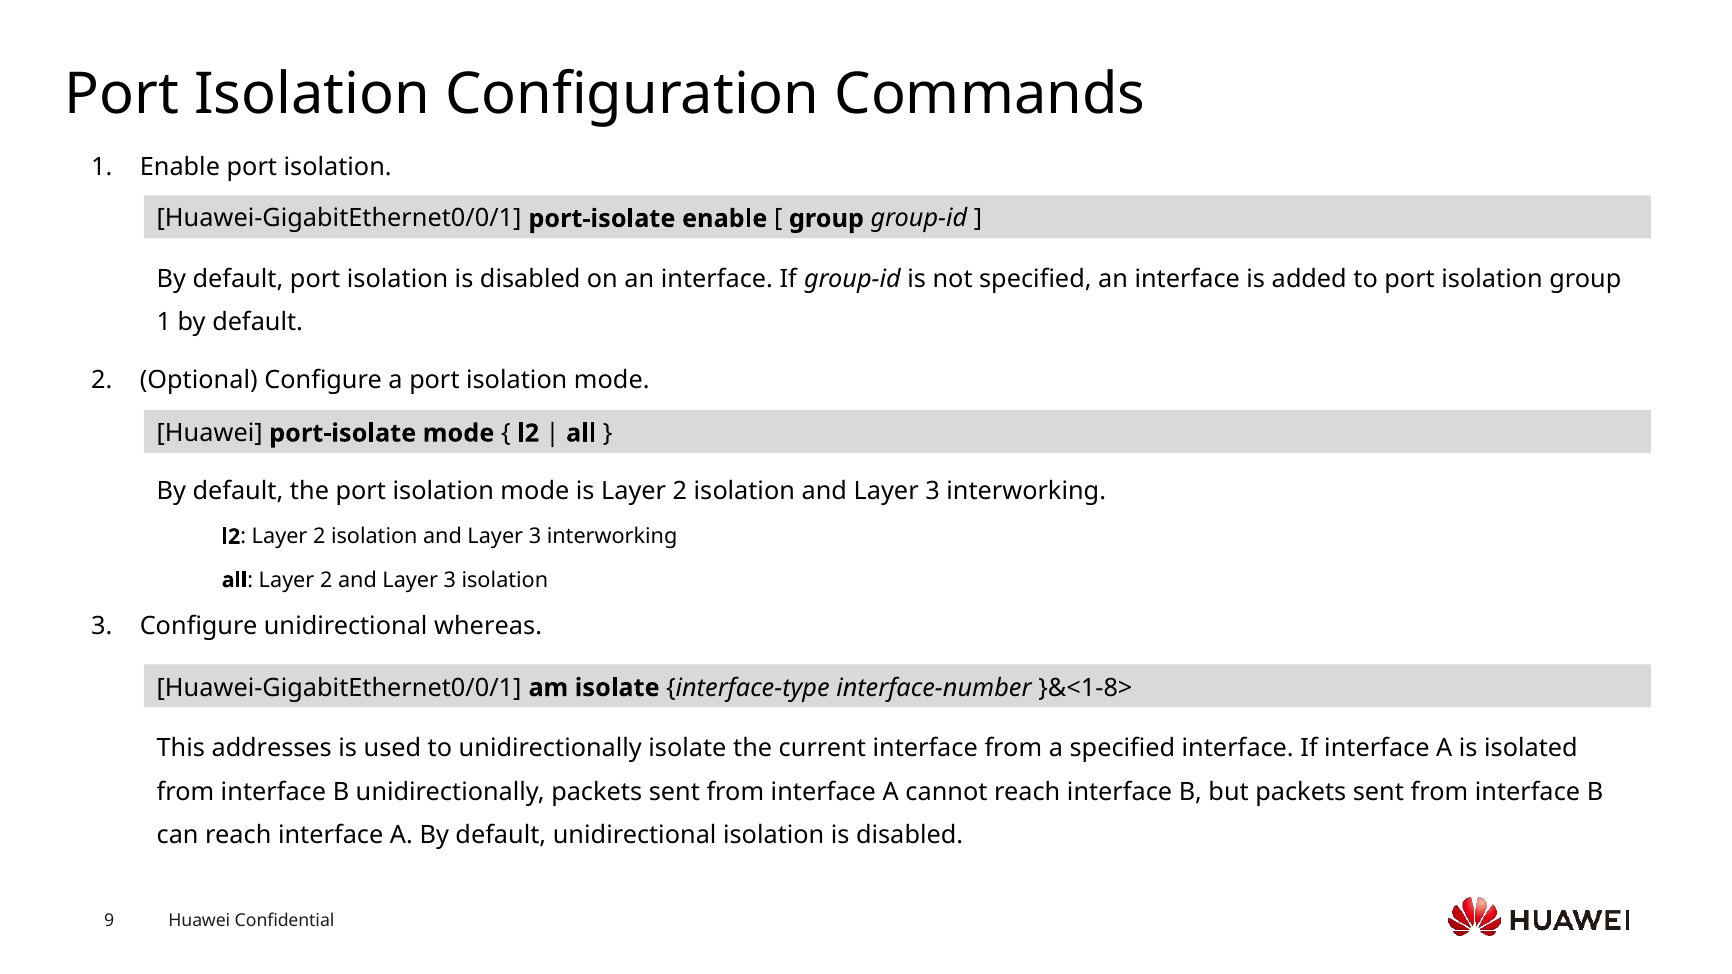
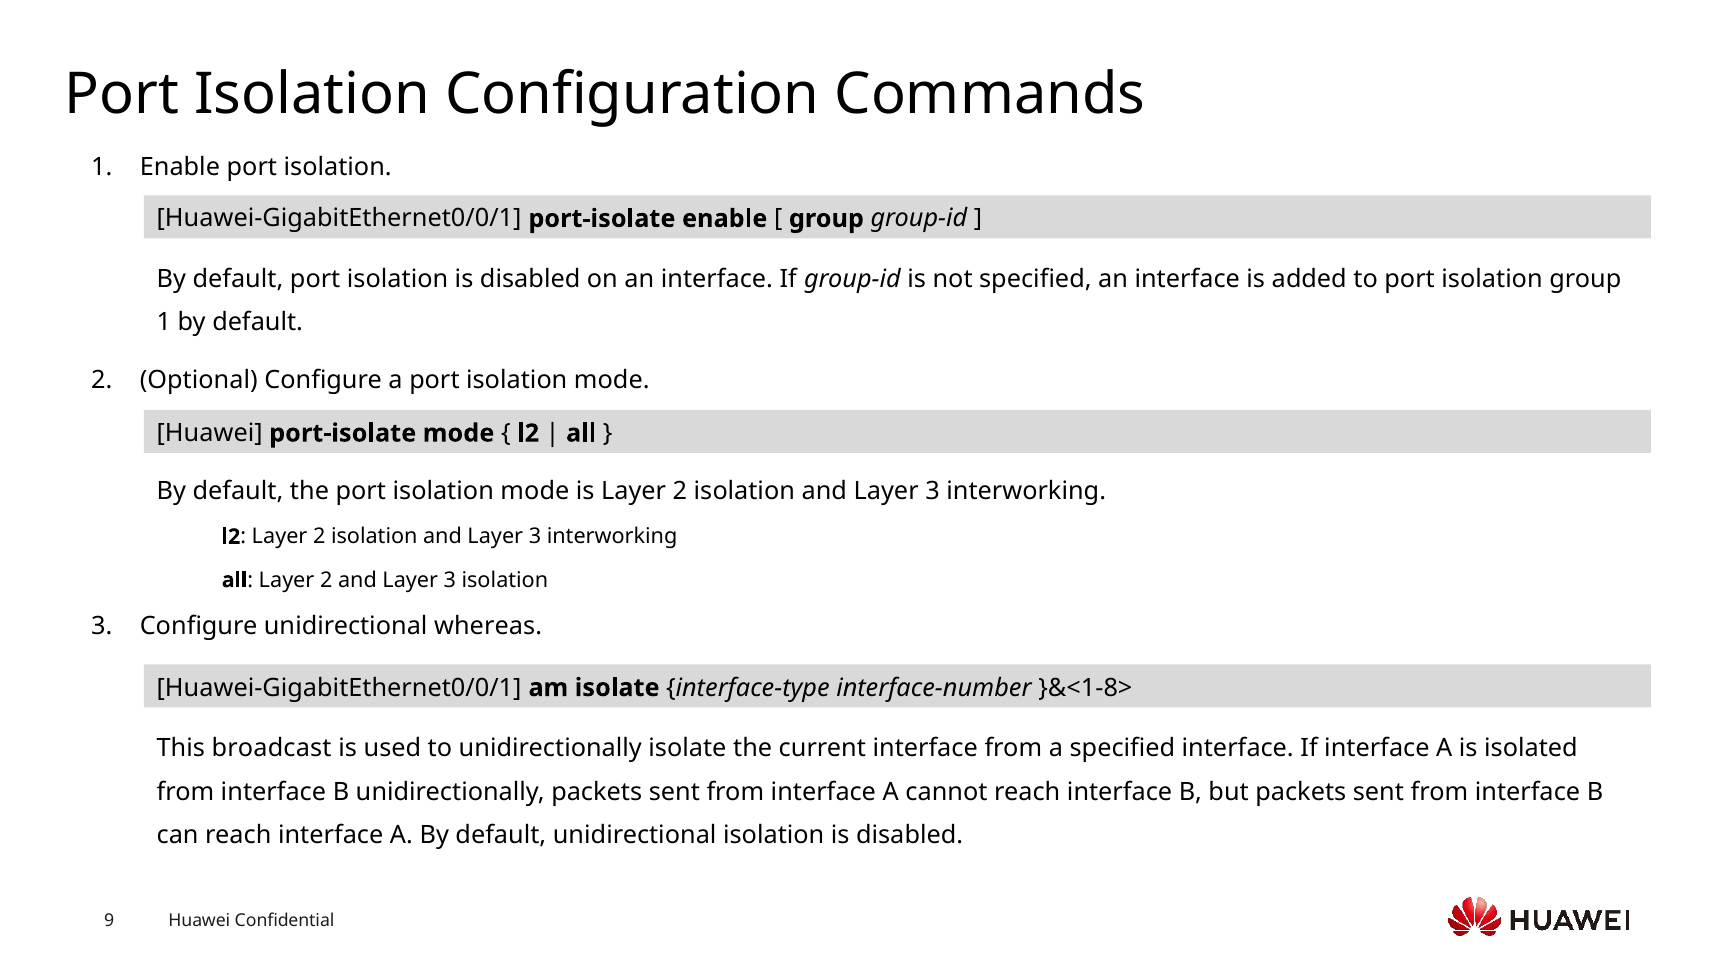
addresses: addresses -> broadcast
